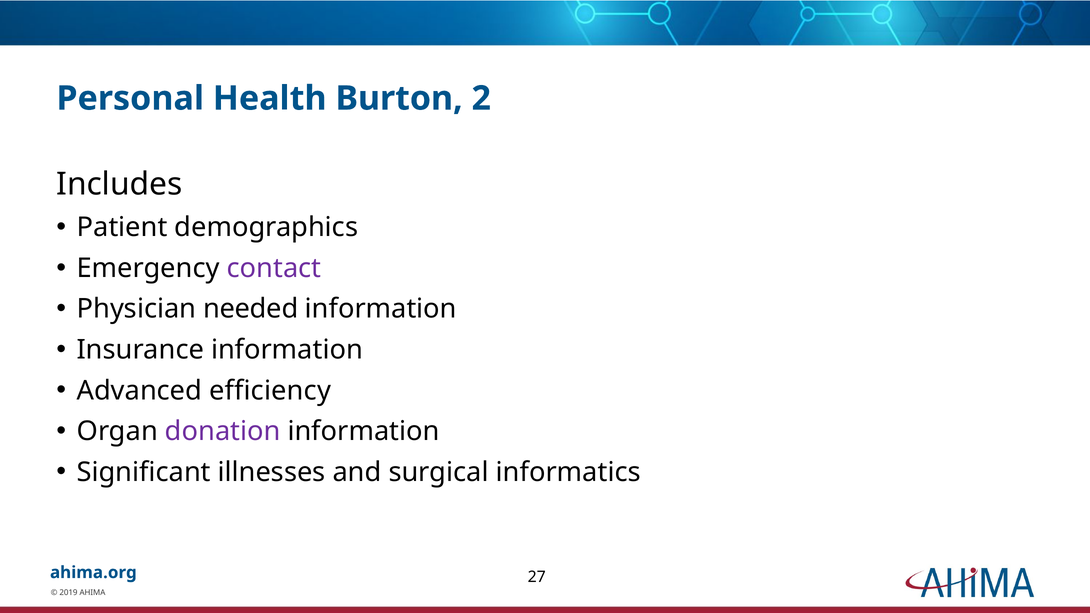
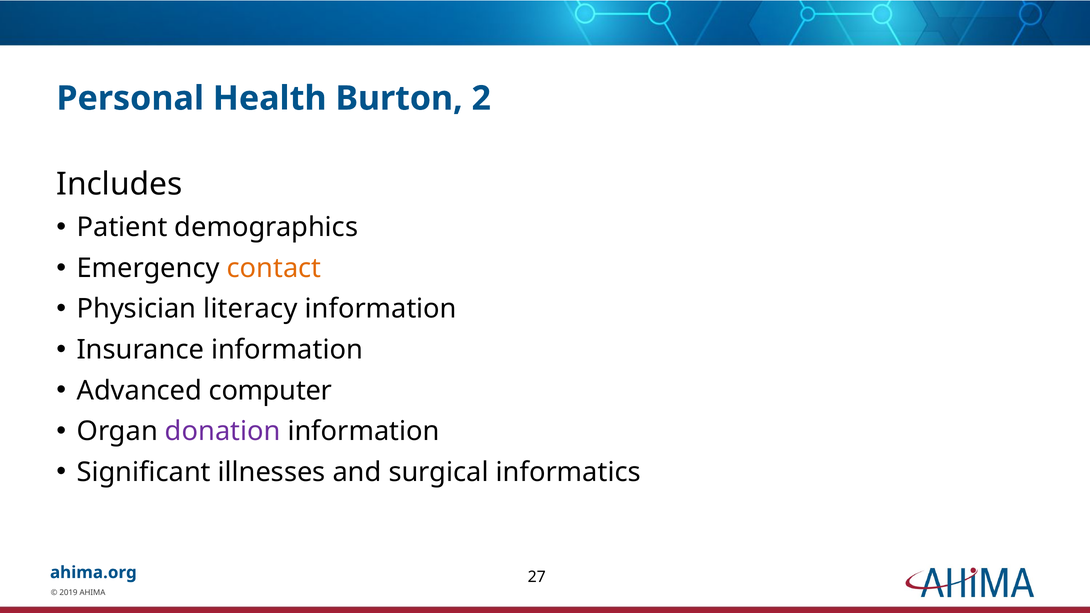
contact colour: purple -> orange
needed: needed -> literacy
efficiency: efficiency -> computer
